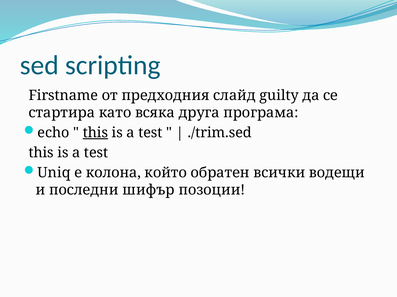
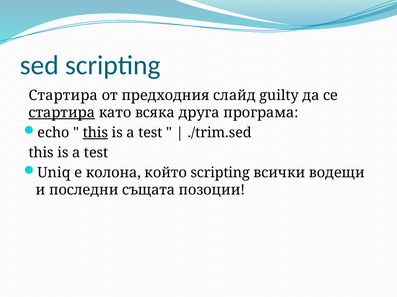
Firstname at (63, 96): Firstname -> Стартира
стартира at (62, 113) underline: none -> present
който обратен: обратен -> scripting
шифър: шифър -> същата
